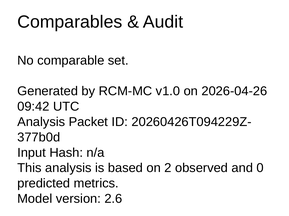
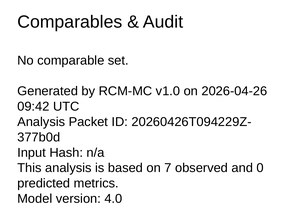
2: 2 -> 7
2.6: 2.6 -> 4.0
